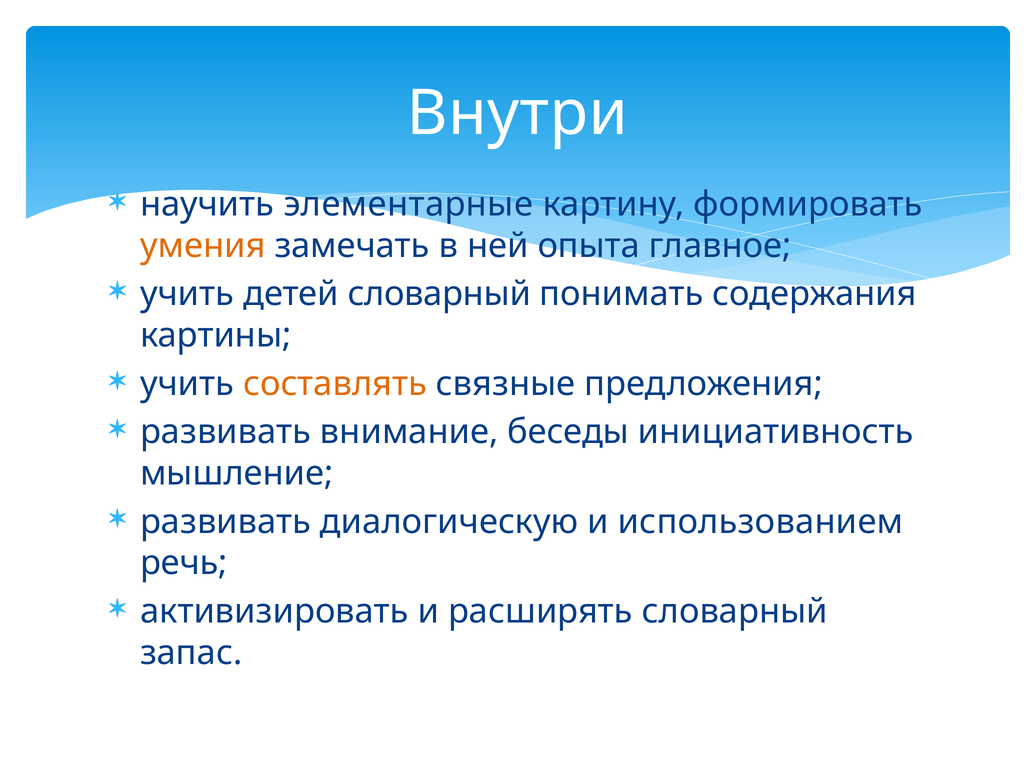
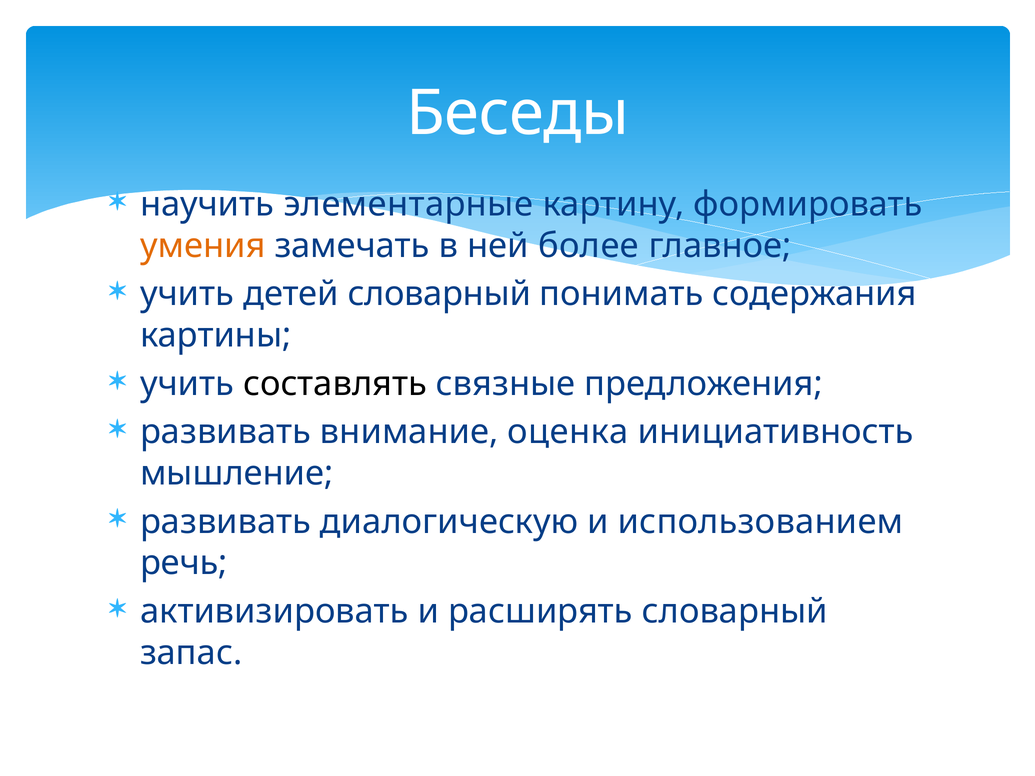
Внутри: Внутри -> Беседы
опыта: опыта -> более
составлять colour: orange -> black
беседы: беседы -> оценка
